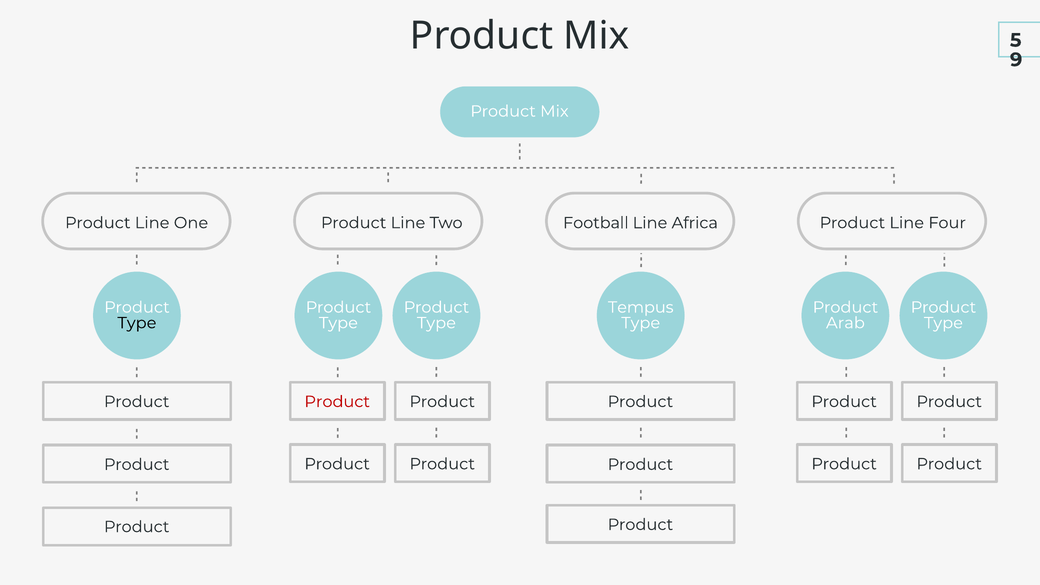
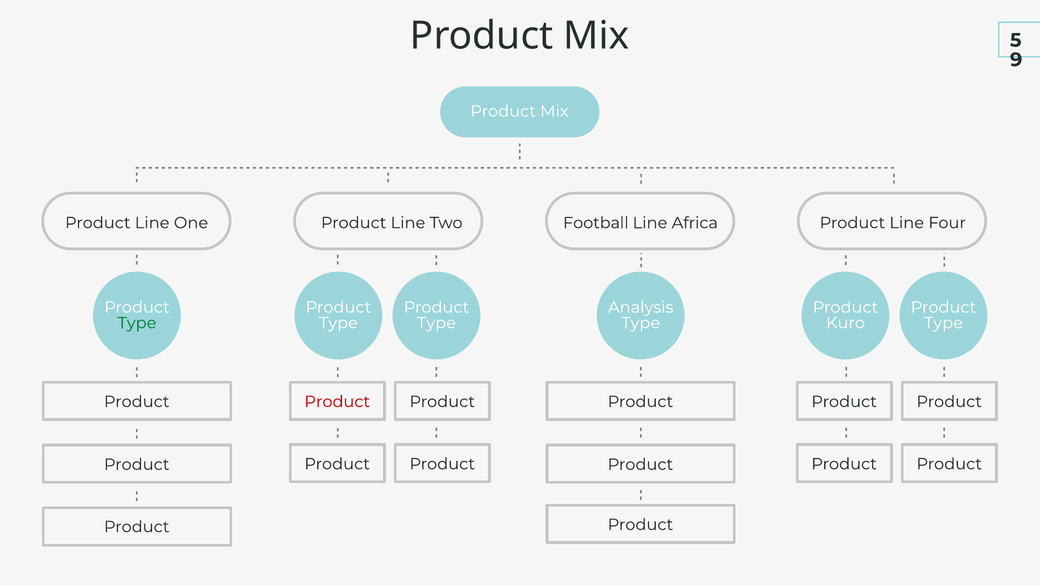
Tempus: Tempus -> Analysis
Type at (137, 323) colour: black -> green
Arab: Arab -> Kuro
